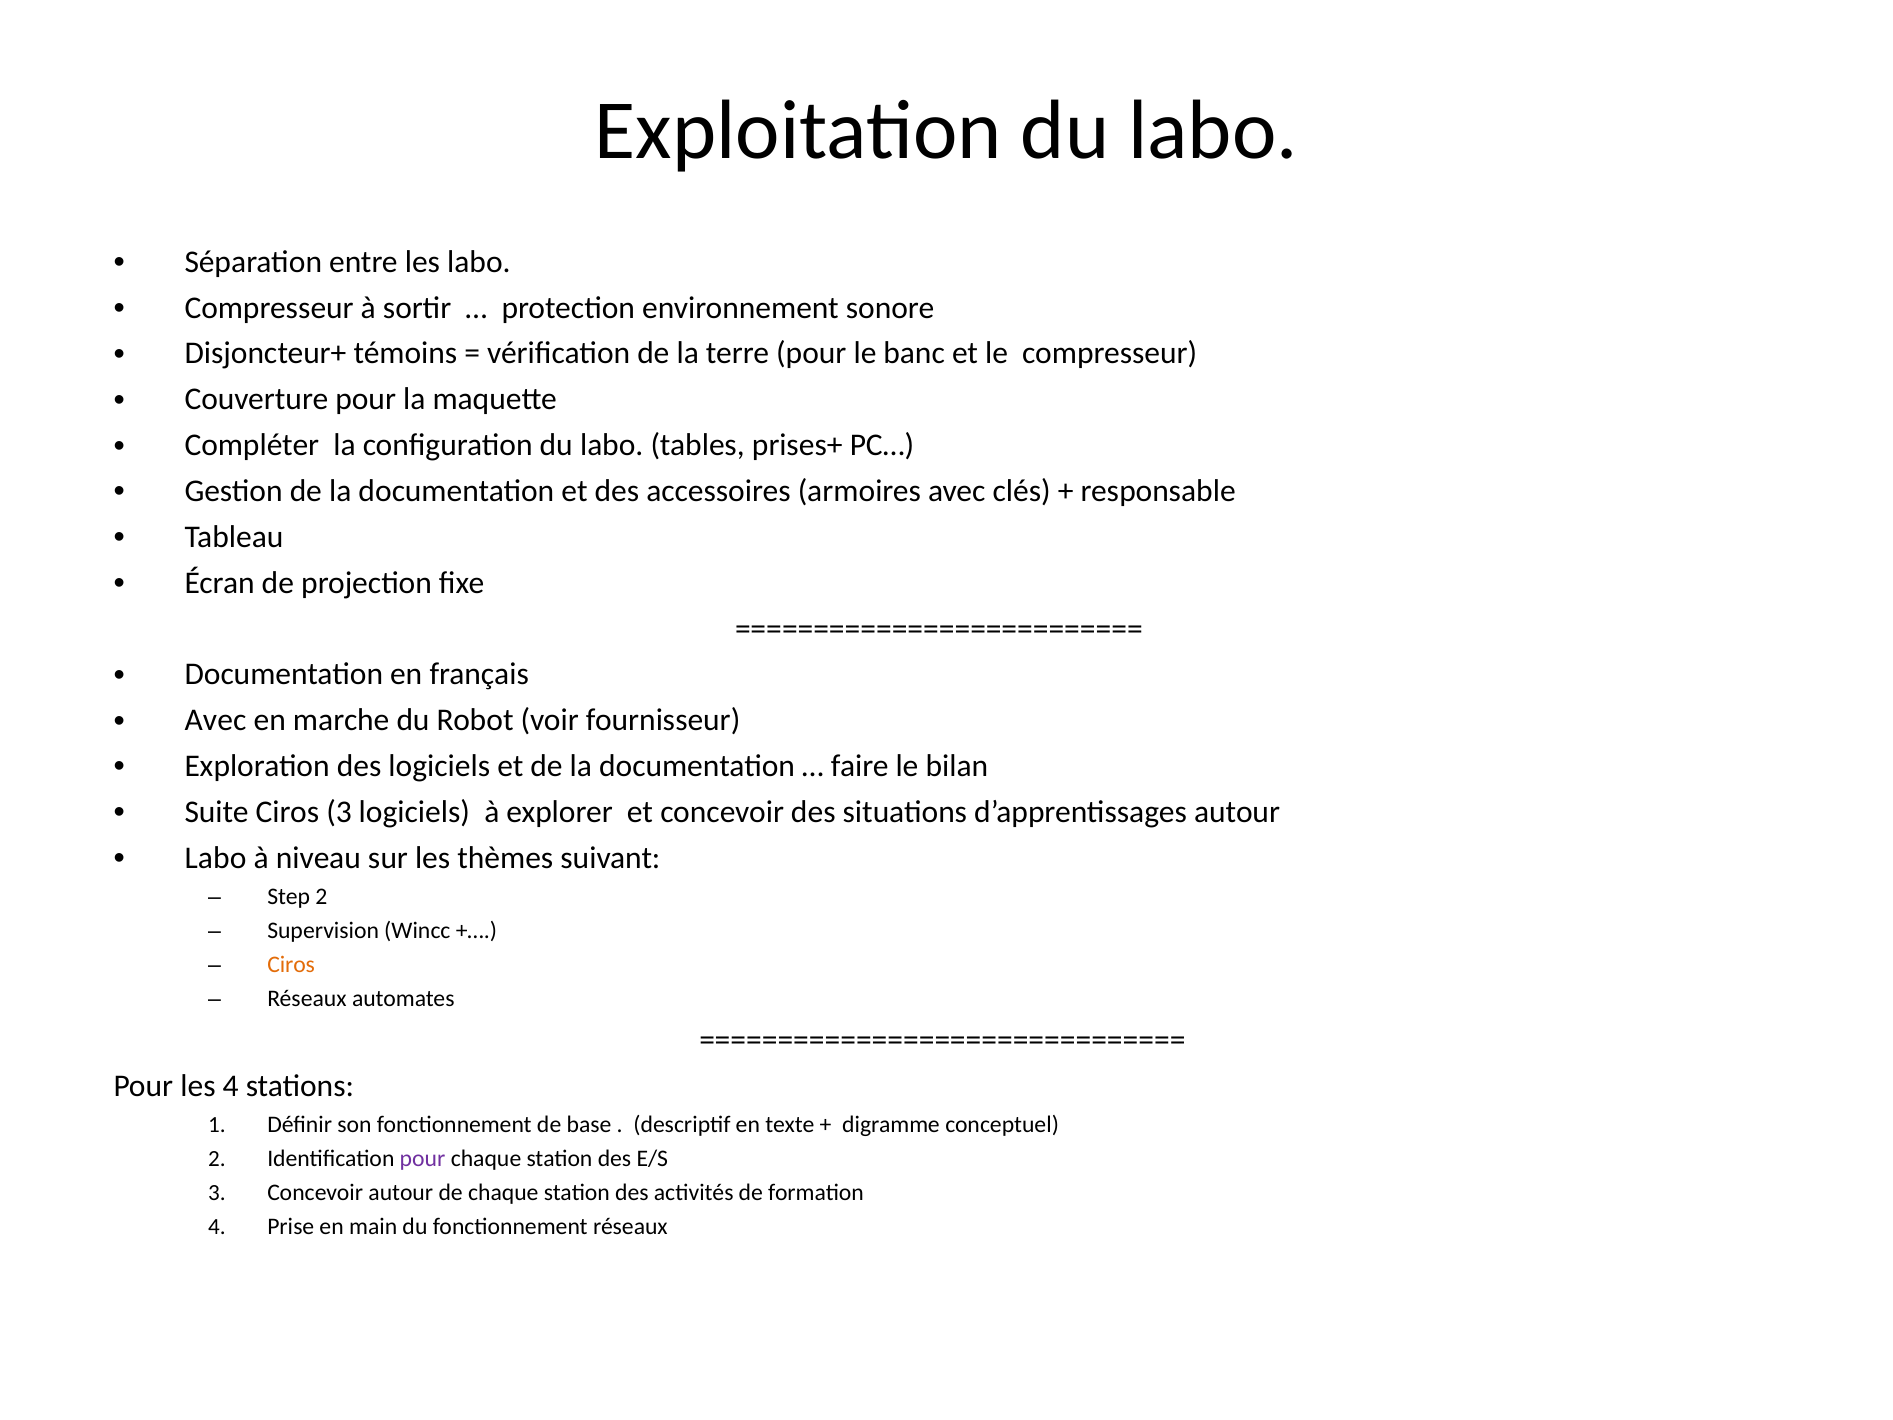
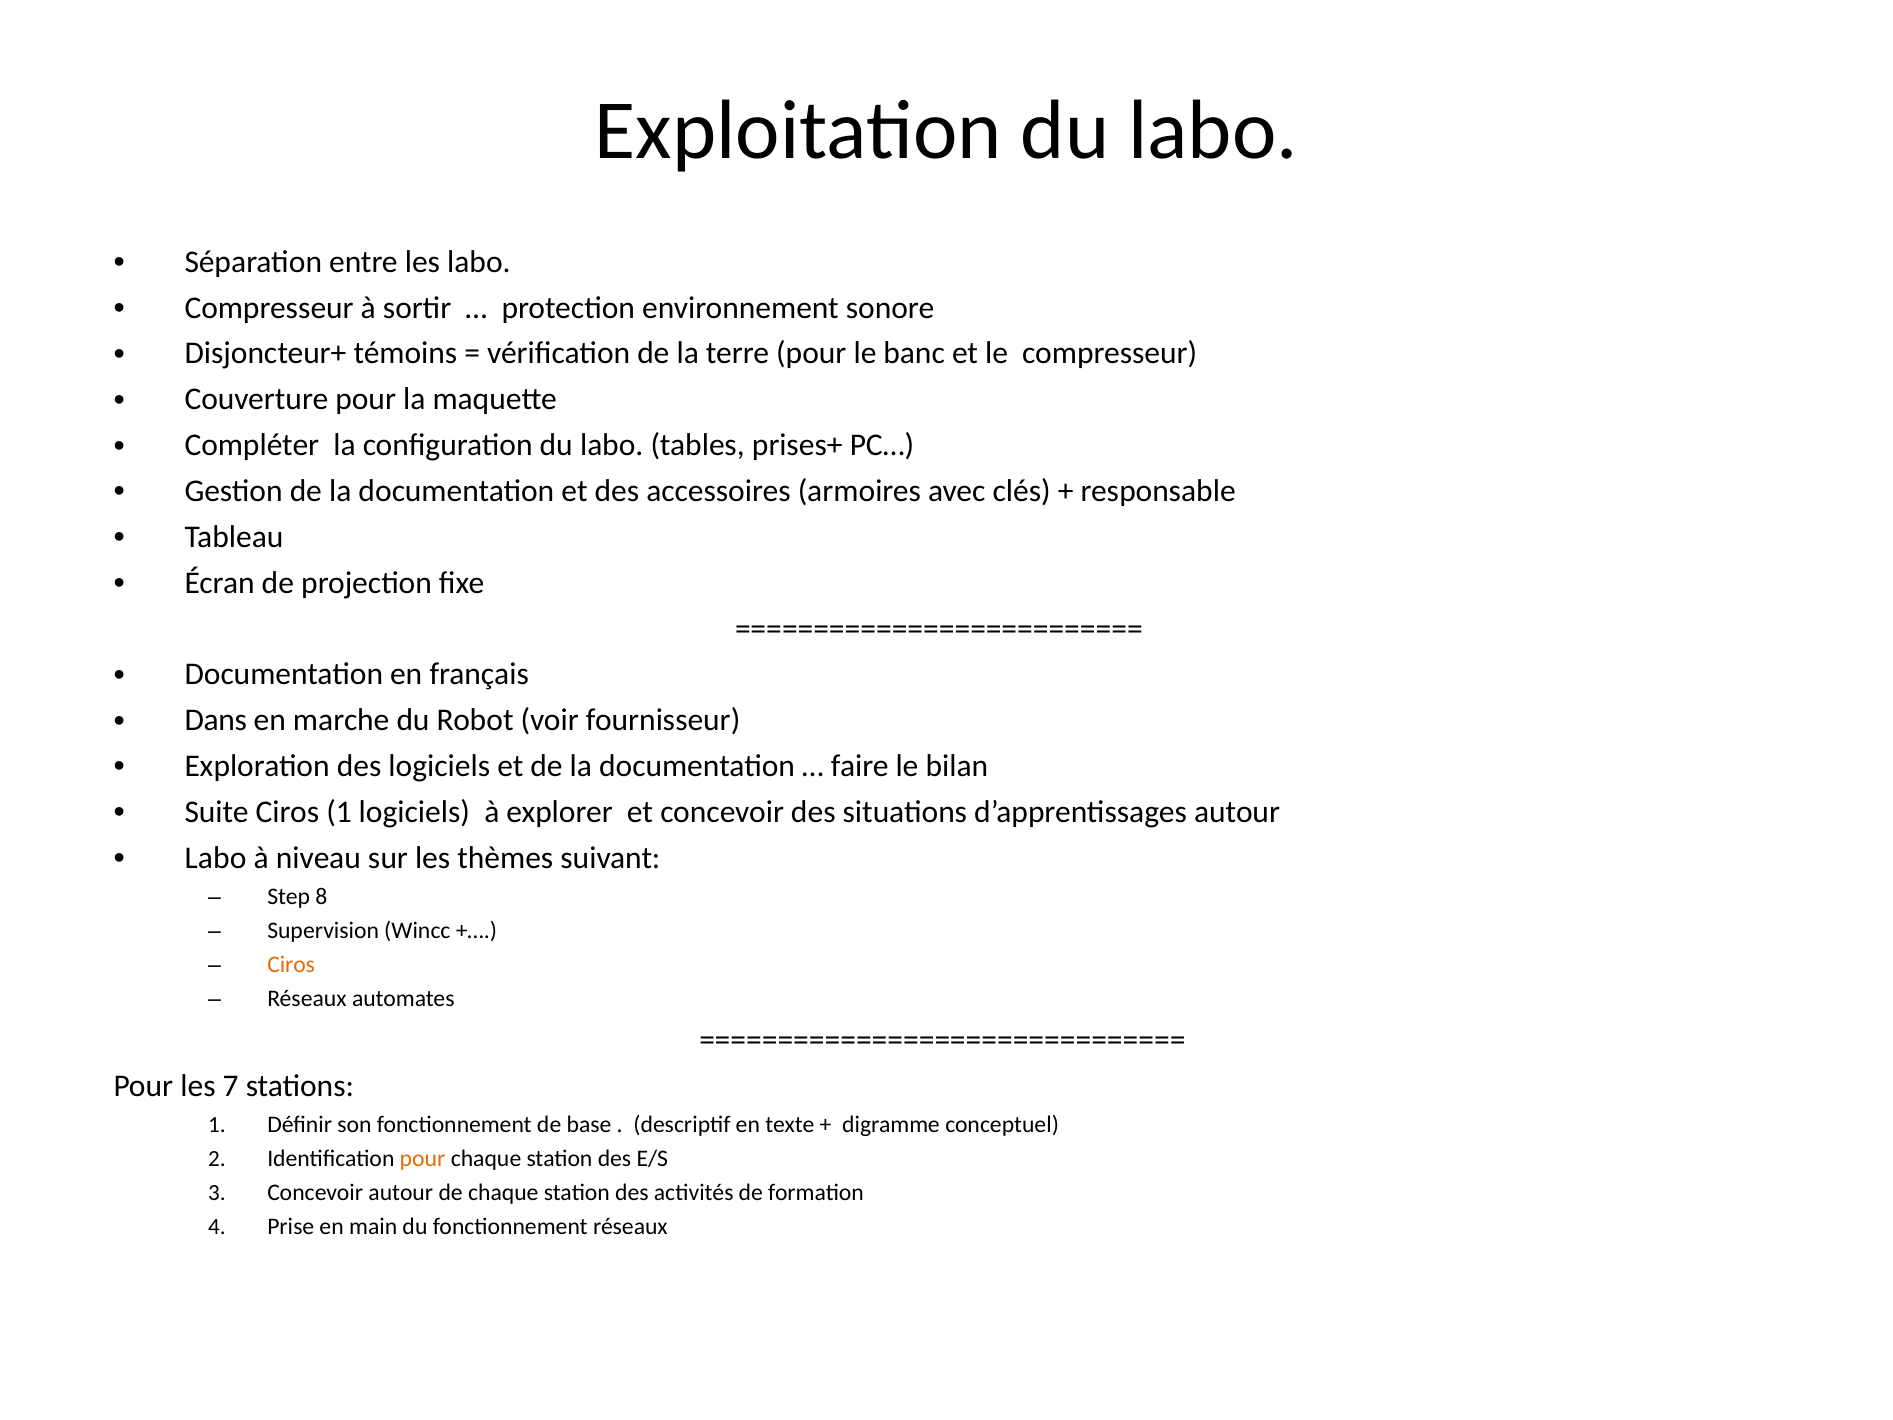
Avec at (216, 720): Avec -> Dans
Ciros 3: 3 -> 1
Step 2: 2 -> 8
les 4: 4 -> 7
pour at (423, 1158) colour: purple -> orange
